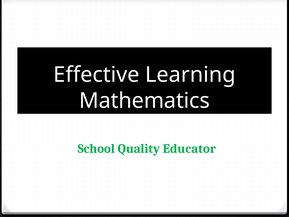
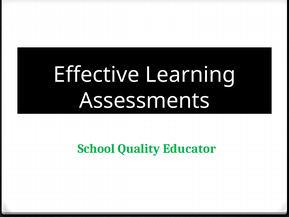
Mathematics: Mathematics -> Assessments
